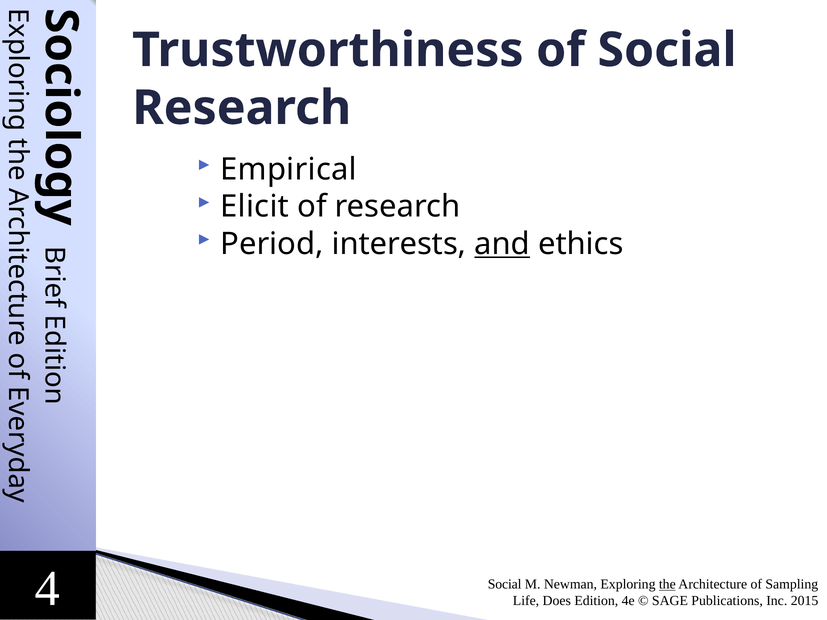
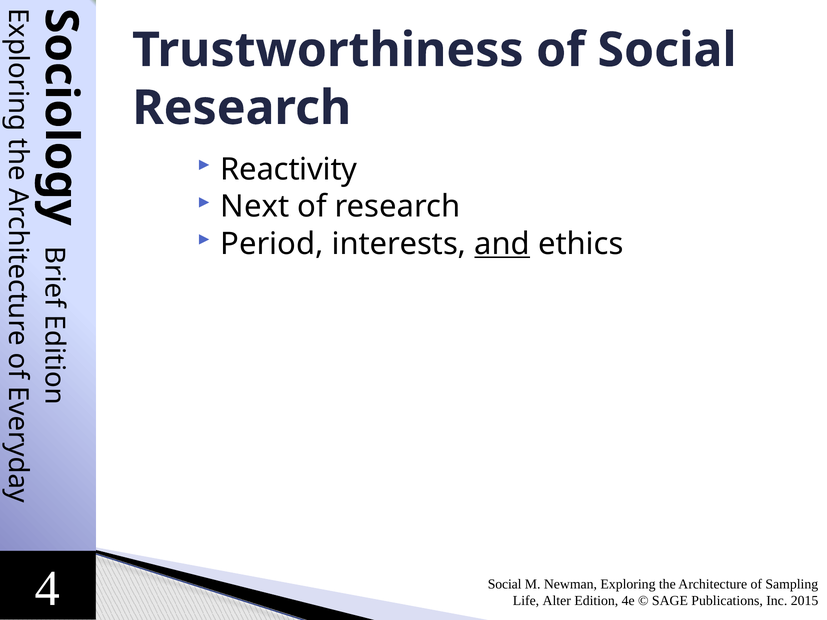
Empirical: Empirical -> Reactivity
Elicit: Elicit -> Next
the underline: present -> none
Does: Does -> Alter
